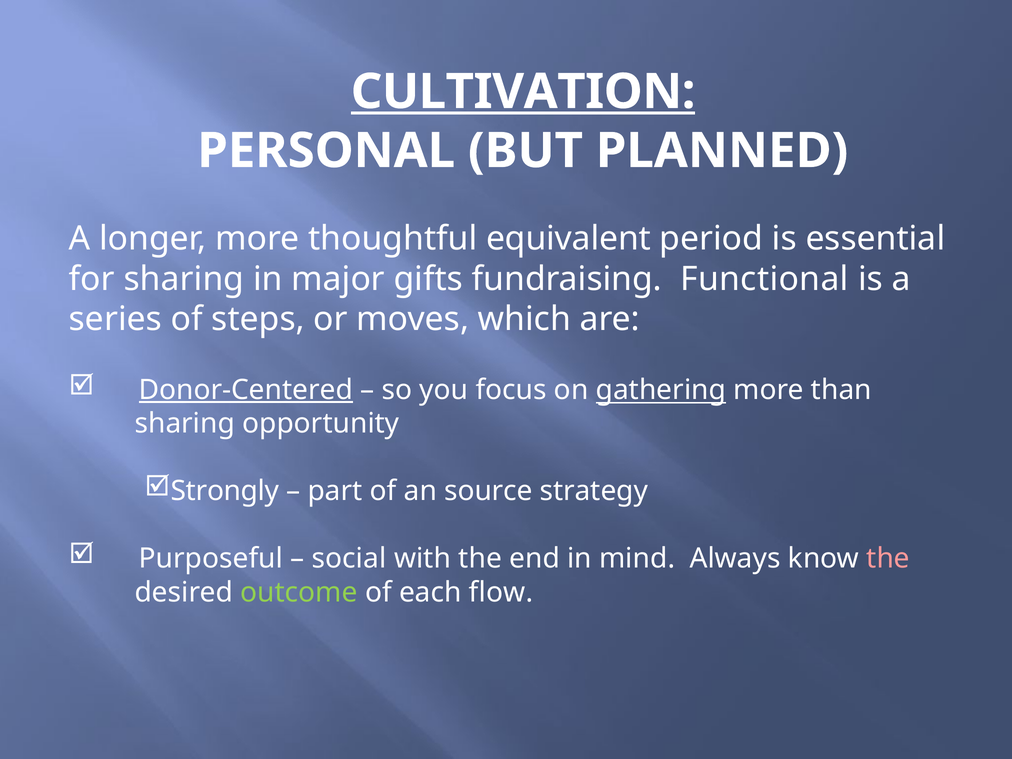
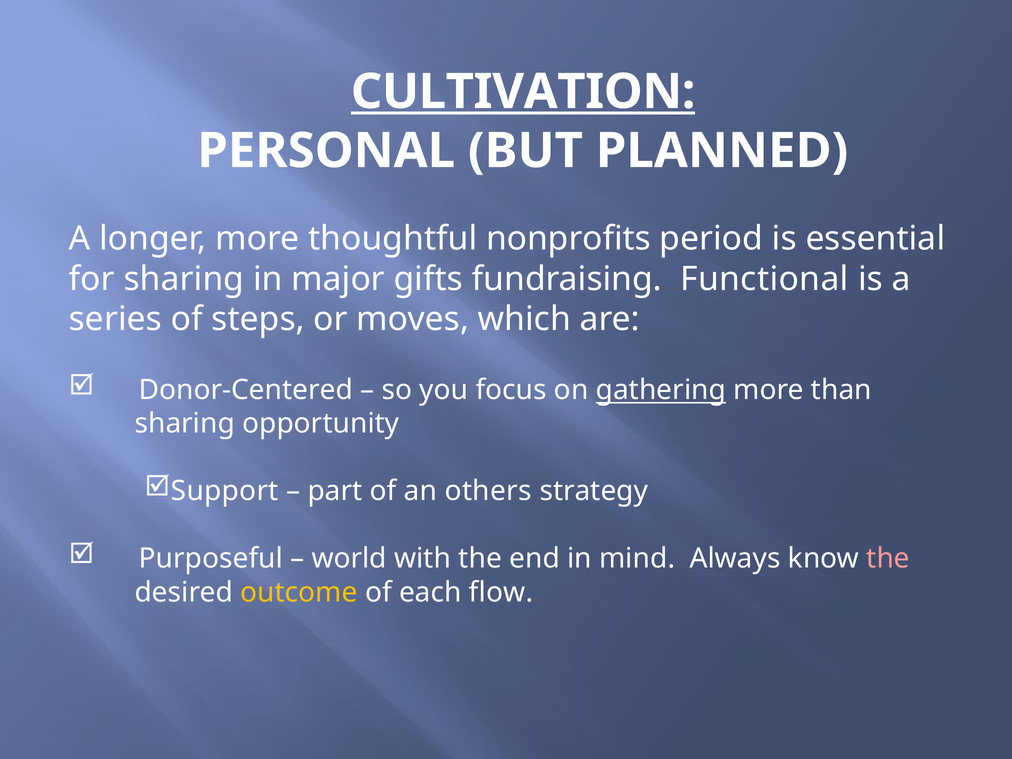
equivalent: equivalent -> nonprofits
Donor-Centered underline: present -> none
Strongly: Strongly -> Support
source: source -> others
social: social -> world
outcome colour: light green -> yellow
